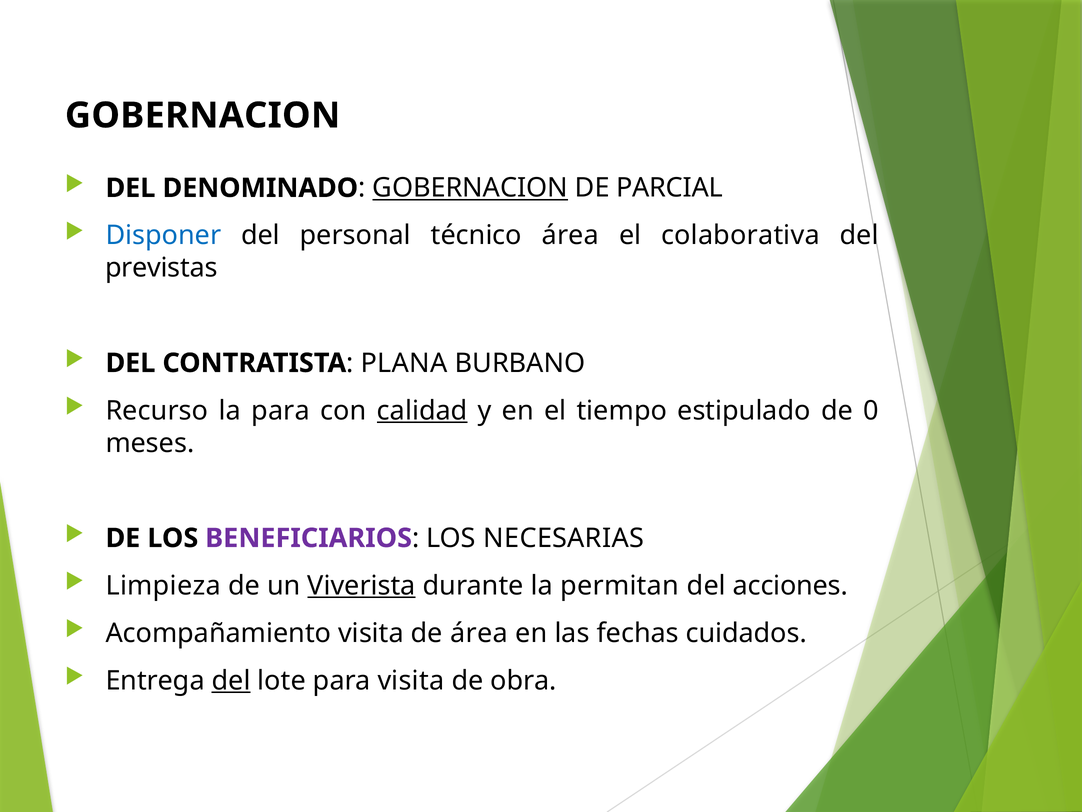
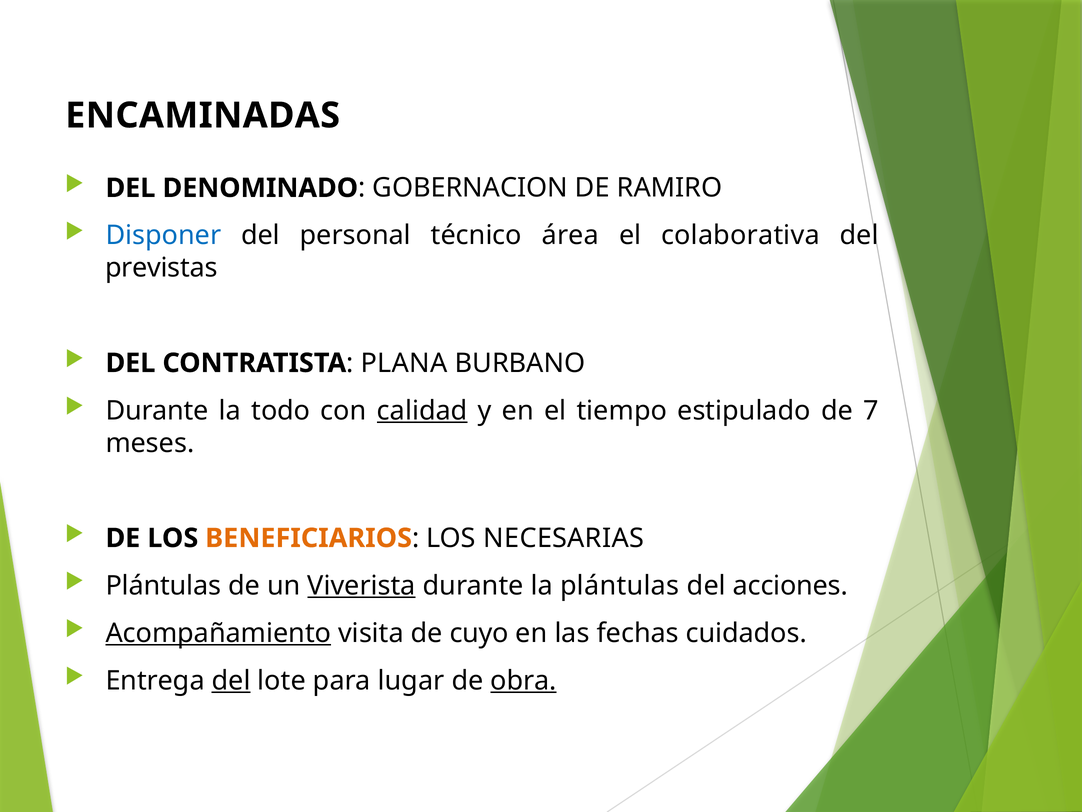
GOBERNACION at (203, 115): GOBERNACION -> ENCAMINADAS
GOBERNACION at (470, 188) underline: present -> none
PARCIAL: PARCIAL -> RAMIRO
Recurso at (157, 410): Recurso -> Durante
la para: para -> todo
0: 0 -> 7
BENEFICIARIOS colour: purple -> orange
Limpieza at (163, 585): Limpieza -> Plántulas
la permitan: permitan -> plántulas
Acompañamiento underline: none -> present
de área: área -> cuyo
para visita: visita -> lugar
obra underline: none -> present
